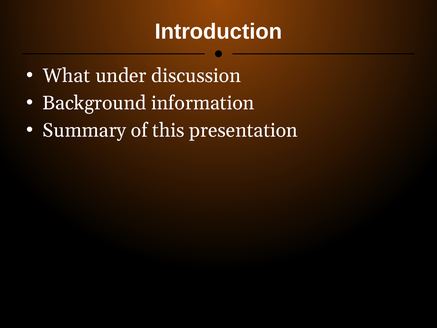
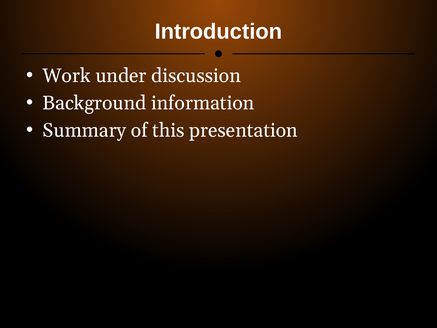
What: What -> Work
